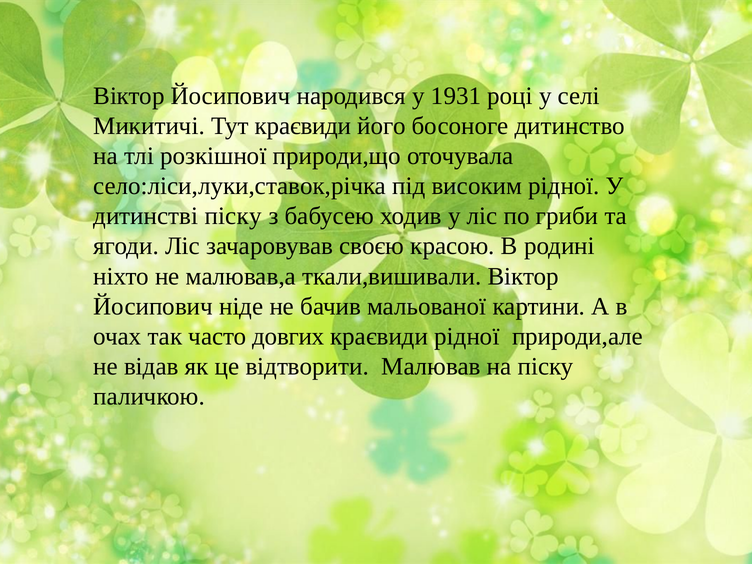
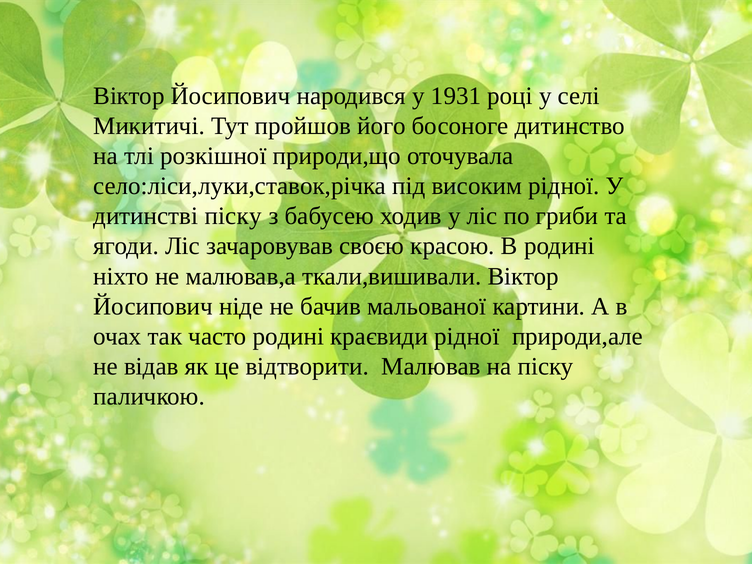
Тут краєвиди: краєвиди -> пройшов
часто довгих: довгих -> родині
